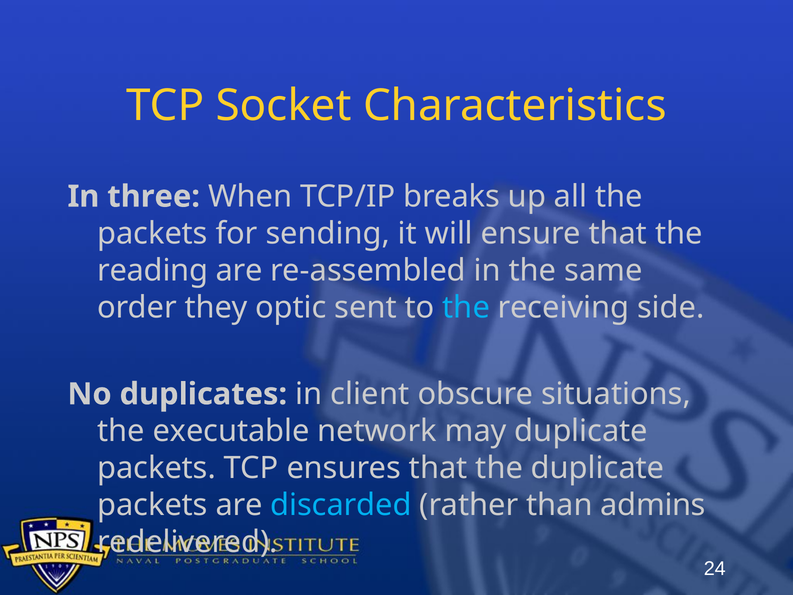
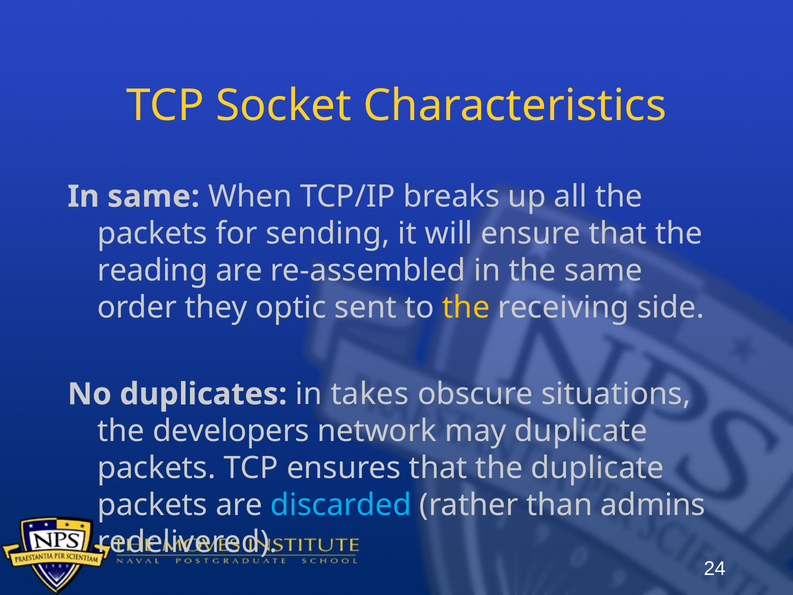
In three: three -> same
the at (466, 308) colour: light blue -> yellow
client: client -> takes
executable: executable -> developers
